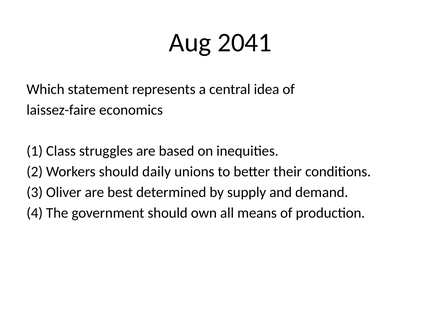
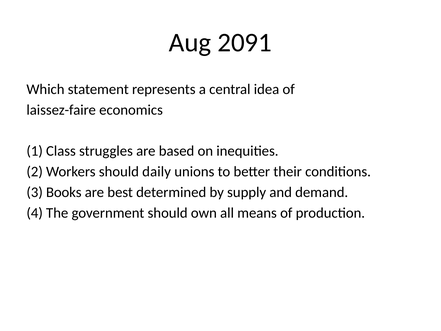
2041: 2041 -> 2091
Oliver: Oliver -> Books
